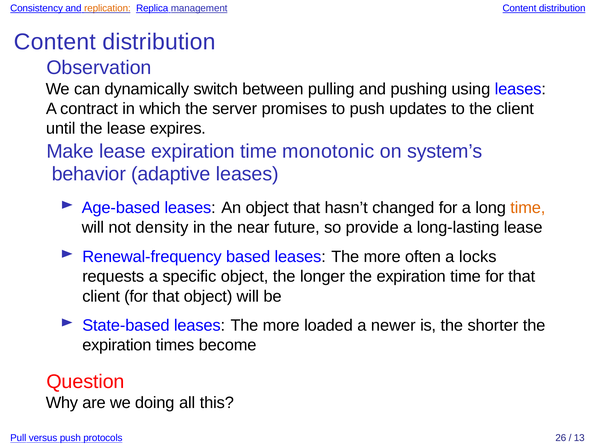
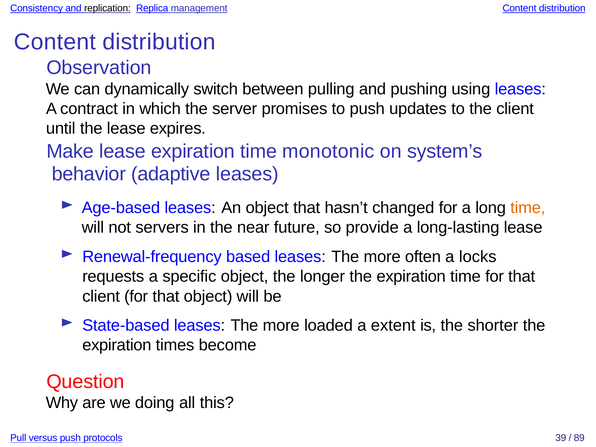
replication colour: orange -> black
density: density -> servers
newer: newer -> extent
26: 26 -> 39
13: 13 -> 89
